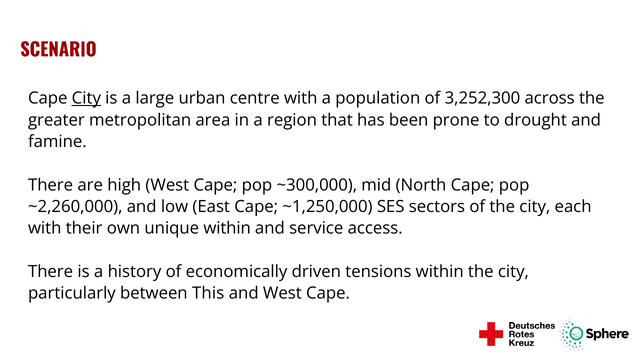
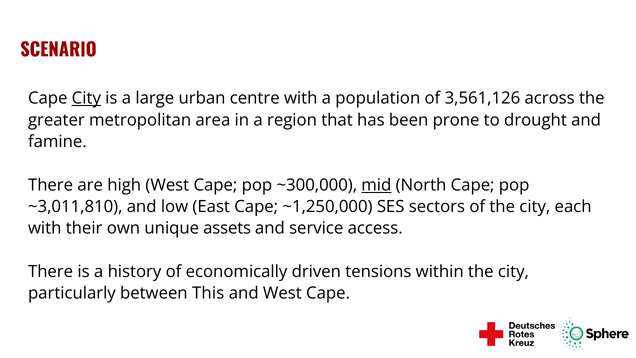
3,252,300: 3,252,300 -> 3,561,126
mid underline: none -> present
~2,260,000: ~2,260,000 -> ~3,011,810
unique within: within -> assets
